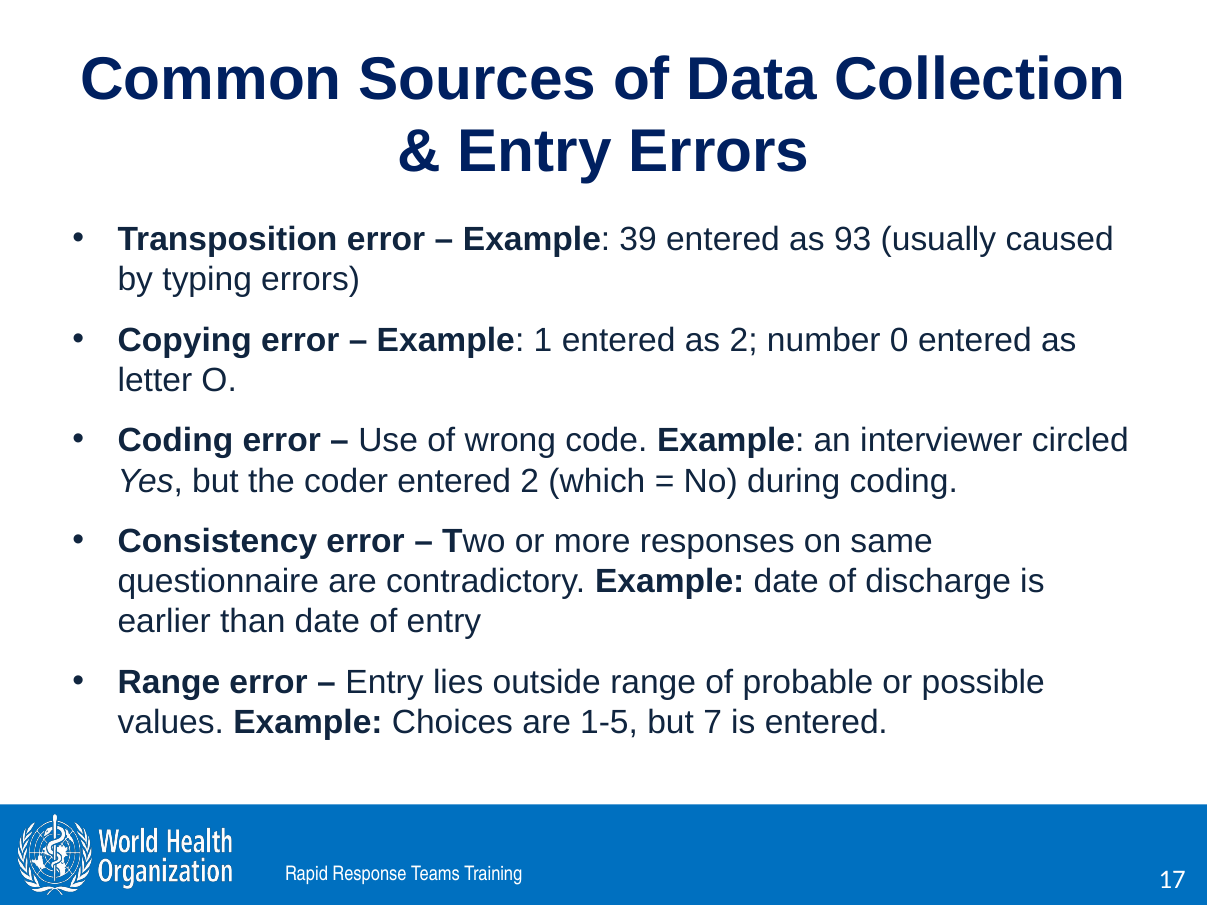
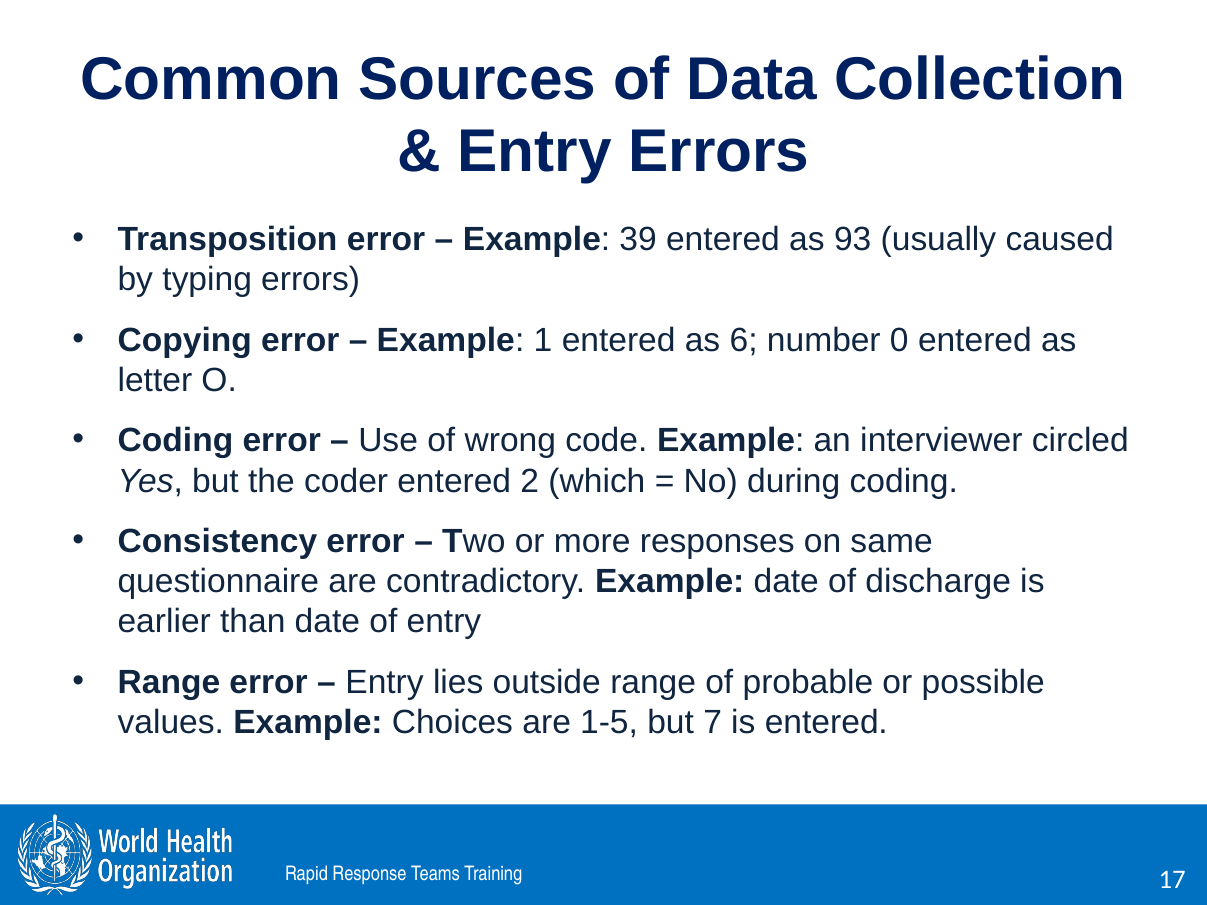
as 2: 2 -> 6
